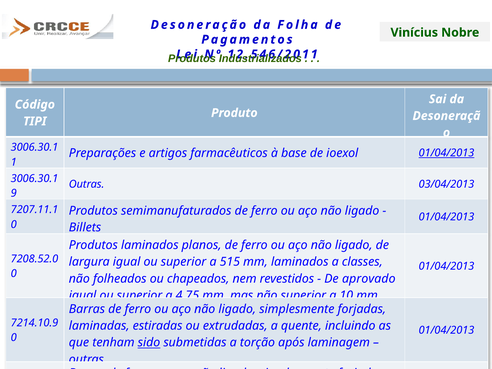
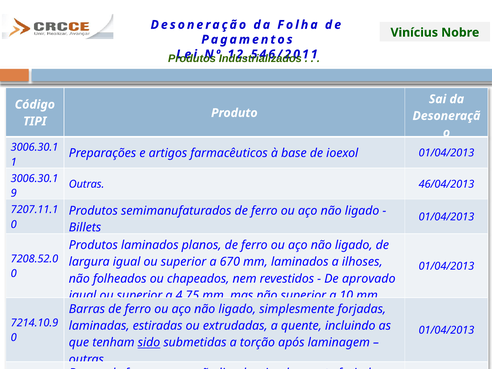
01/04/2013 at (446, 153) underline: present -> none
03/04/2013: 03/04/2013 -> 46/04/2013
515: 515 -> 670
classes: classes -> ilhoses
